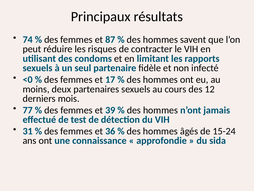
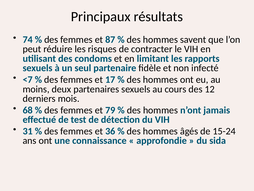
<0: <0 -> <7
77: 77 -> 68
39: 39 -> 79
